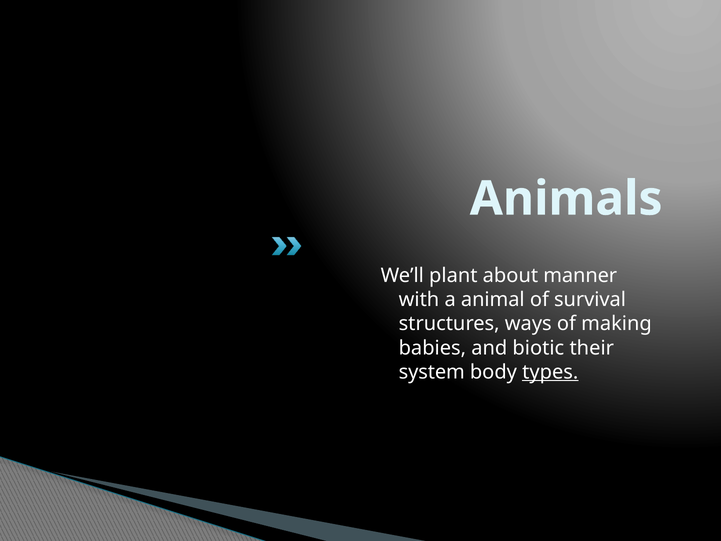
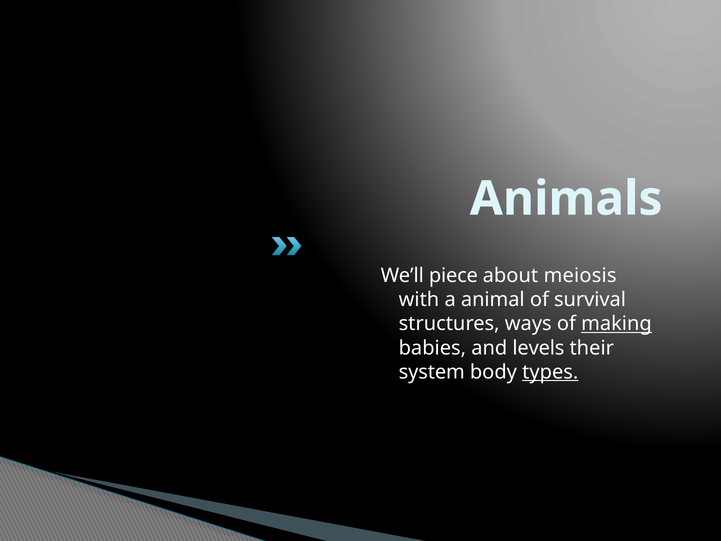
plant: plant -> piece
manner: manner -> meiosis
making underline: none -> present
biotic: biotic -> levels
